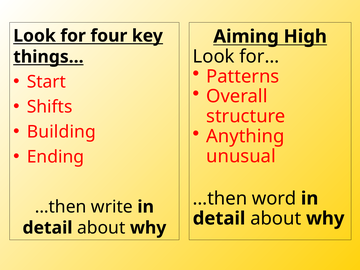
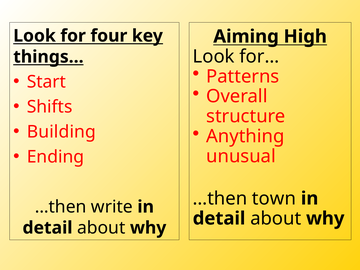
word: word -> town
